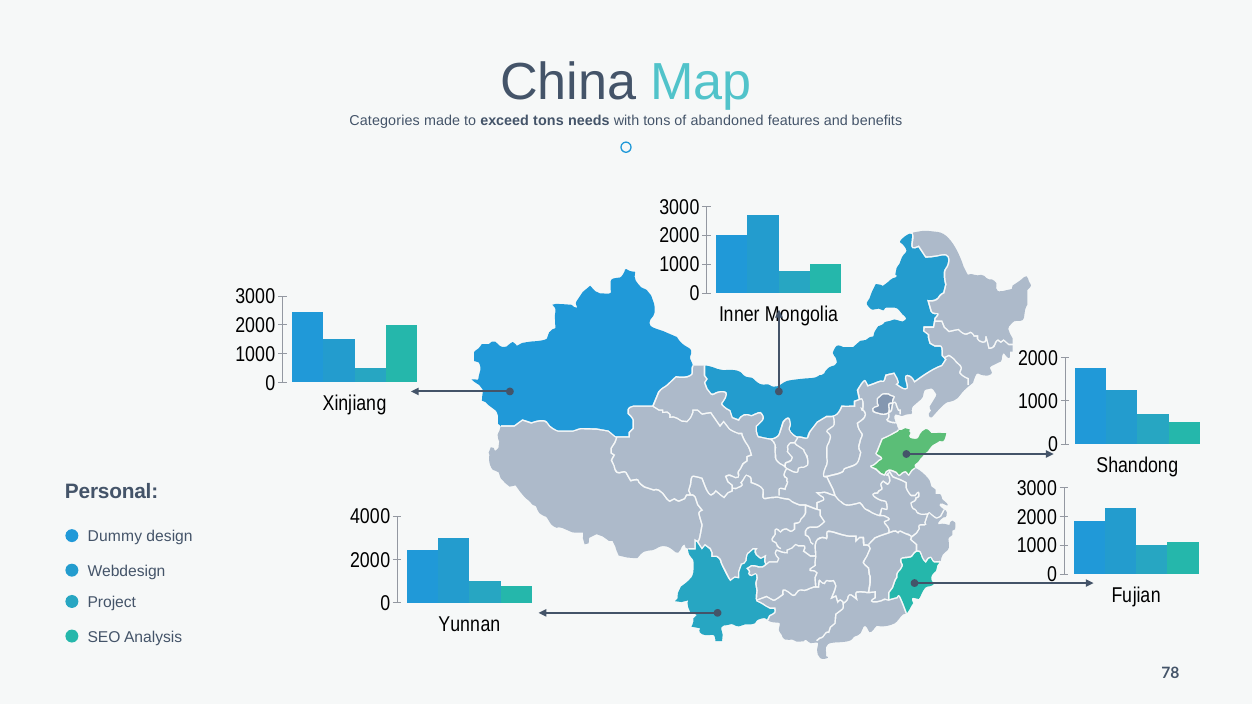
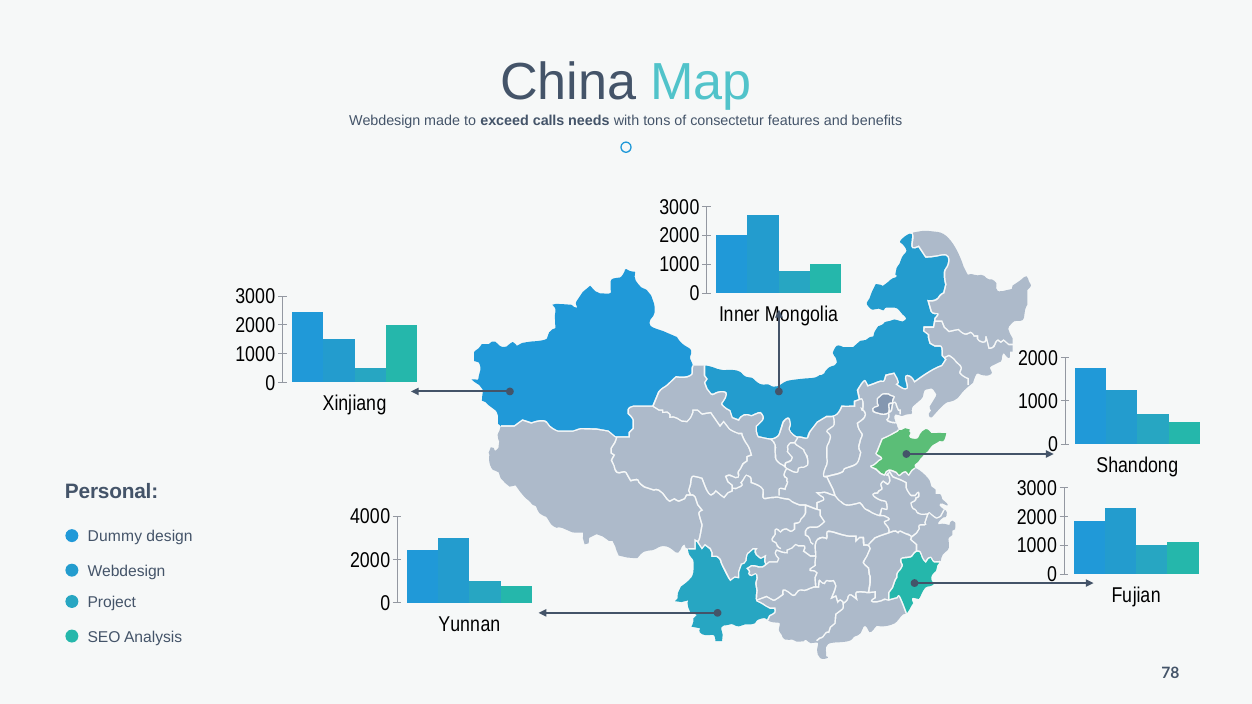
Categories at (385, 121): Categories -> Webdesign
exceed tons: tons -> calls
abandoned: abandoned -> consectetur
